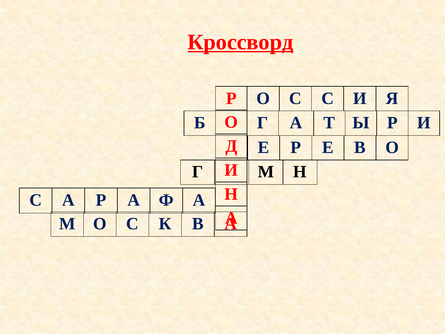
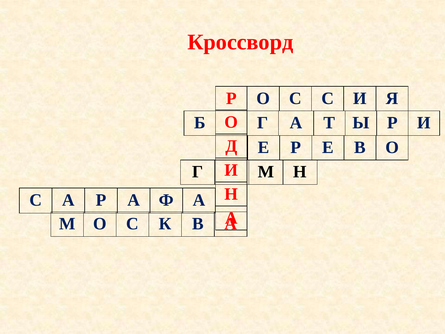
Кроссворд underline: present -> none
